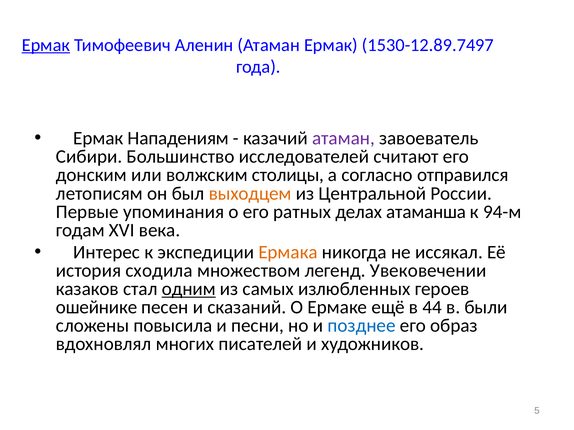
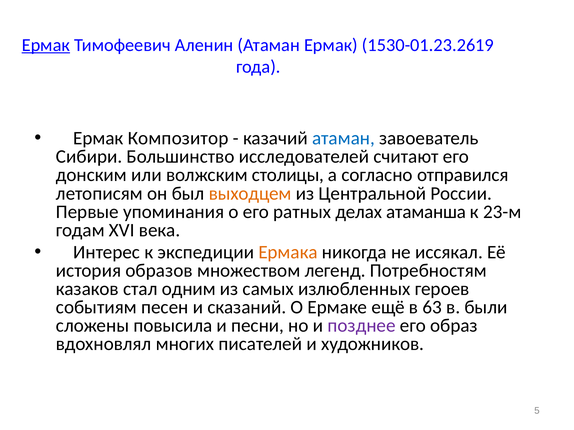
1530-12.89.7497: 1530-12.89.7497 -> 1530-01.23.2619
Нападениям: Нападениям -> Композитор
атаман at (343, 138) colour: purple -> blue
94-м: 94-м -> 23-м
сходила: сходила -> образов
Увековечении: Увековечении -> Потребностям
одним underline: present -> none
ошейнике: ошейнике -> событиям
44: 44 -> 63
позднее colour: blue -> purple
